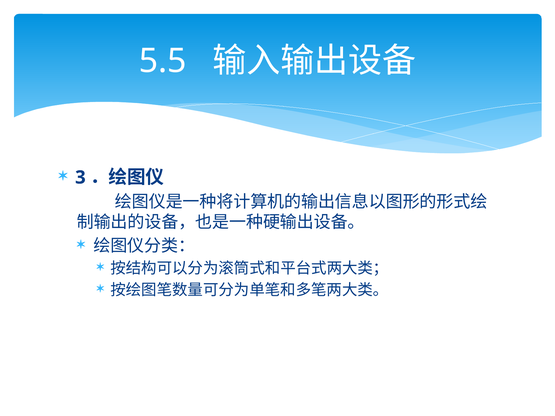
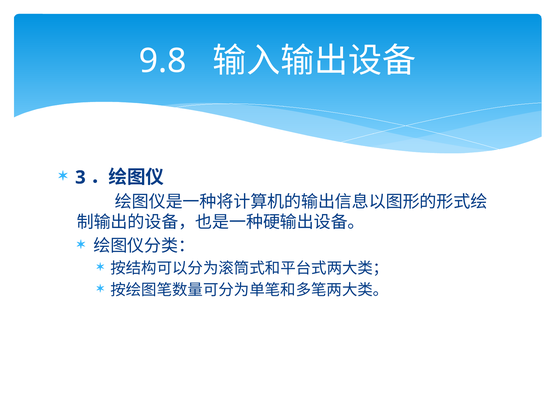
5.5: 5.5 -> 9.8
